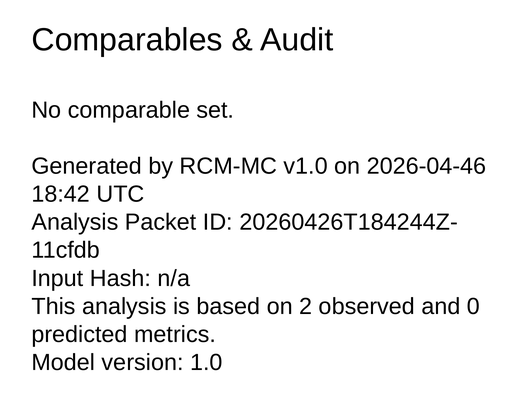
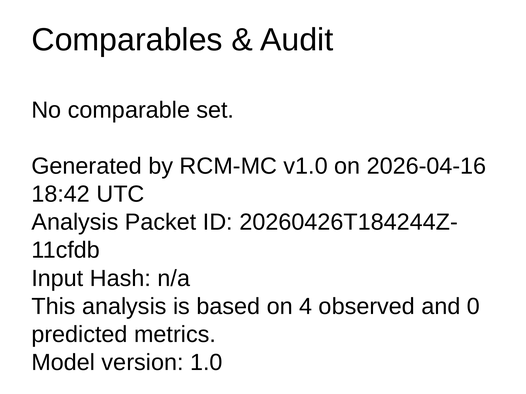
2026-04-46: 2026-04-46 -> 2026-04-16
2: 2 -> 4
